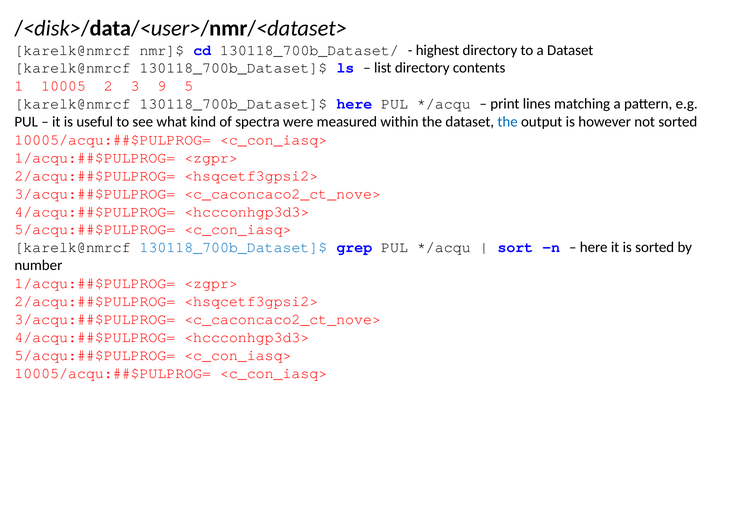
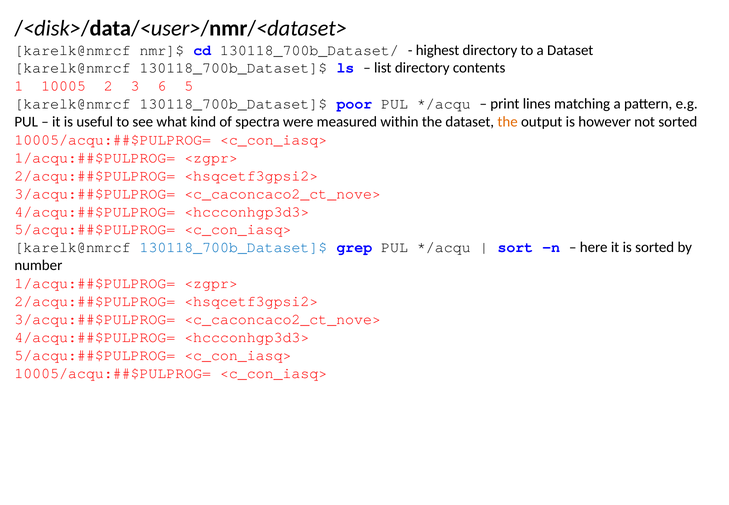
9: 9 -> 6
130118_700b_Dataset]$ here: here -> poor
the at (508, 122) colour: blue -> orange
